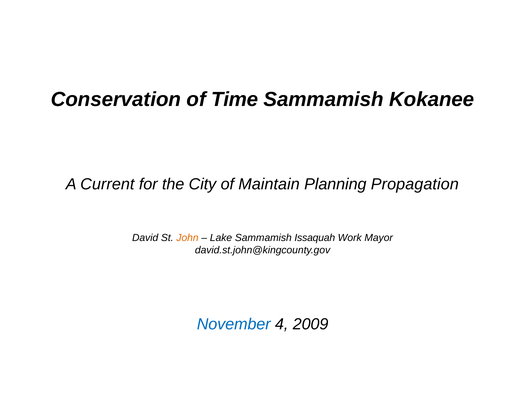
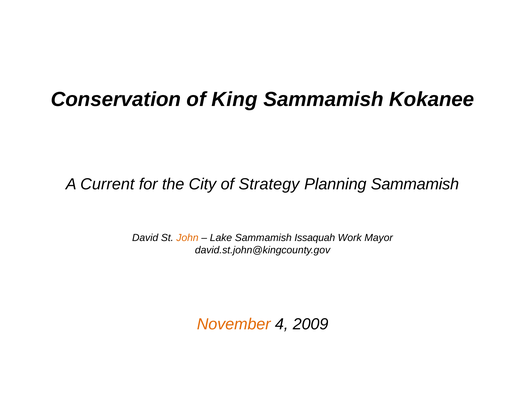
Time: Time -> King
Maintain: Maintain -> Strategy
Planning Propagation: Propagation -> Sammamish
November colour: blue -> orange
